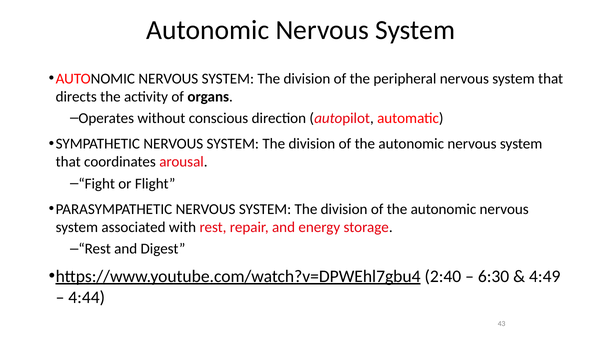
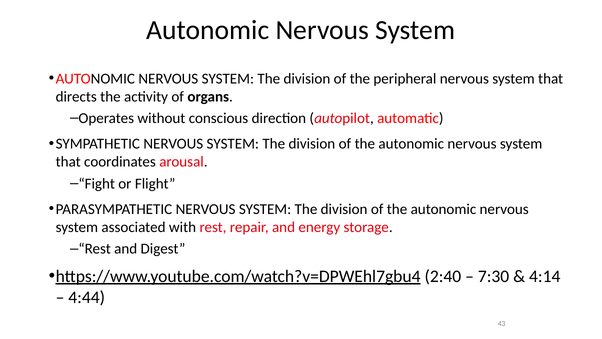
6:30: 6:30 -> 7:30
4:49: 4:49 -> 4:14
